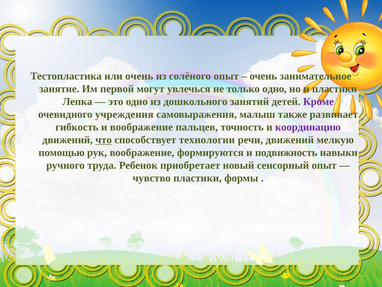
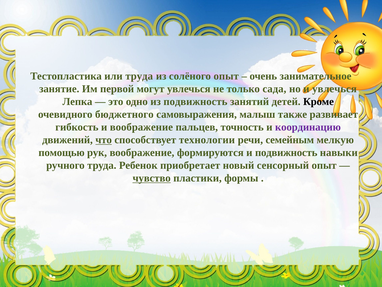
или очень: очень -> труда
только одно: одно -> сада
и пластики: пластики -> увлечься
из дошкольного: дошкольного -> подвижность
Кроме colour: purple -> black
учреждения: учреждения -> бюджетного
речи движений: движений -> семейным
чувство underline: none -> present
